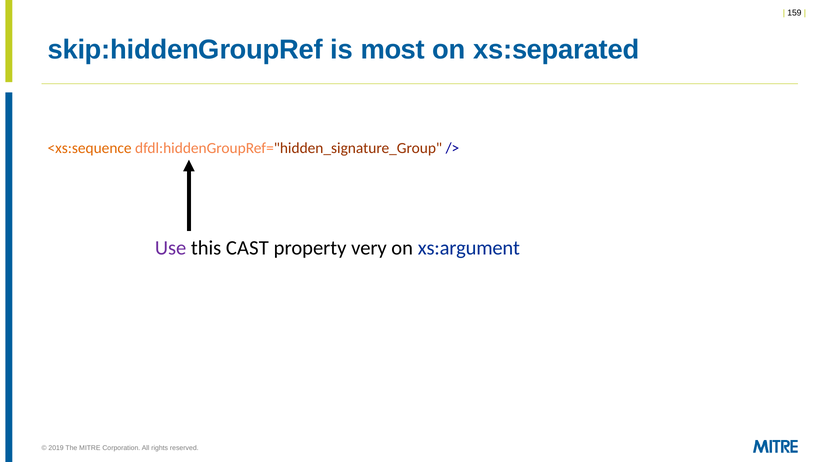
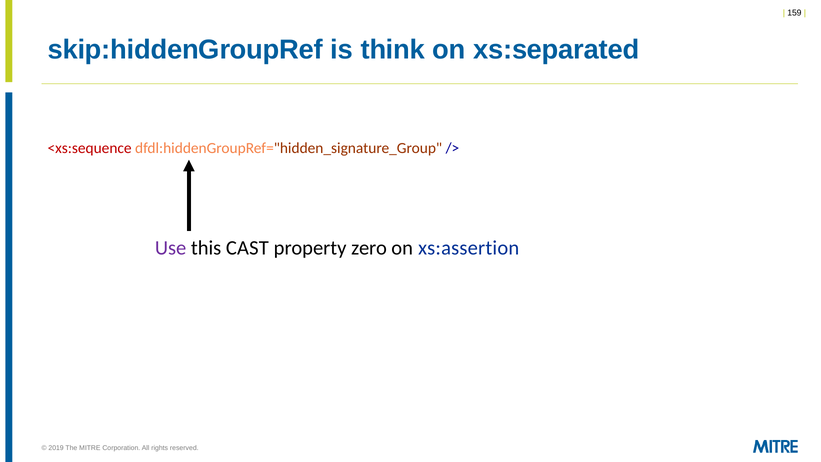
most: most -> think
<xs:sequence colour: orange -> red
very: very -> zero
xs:argument: xs:argument -> xs:assertion
